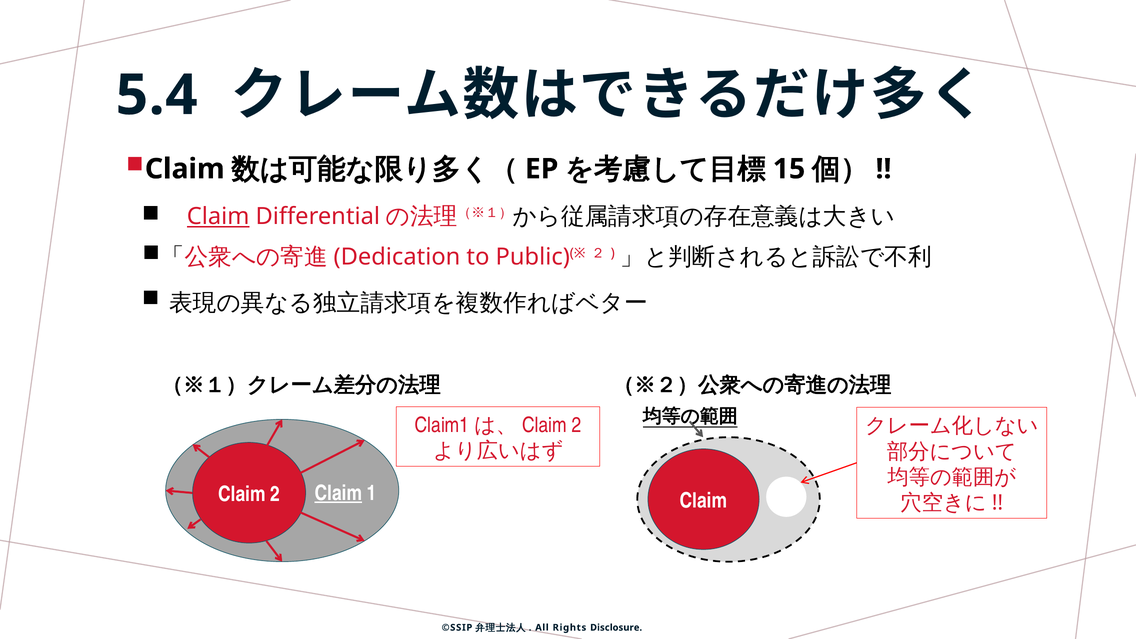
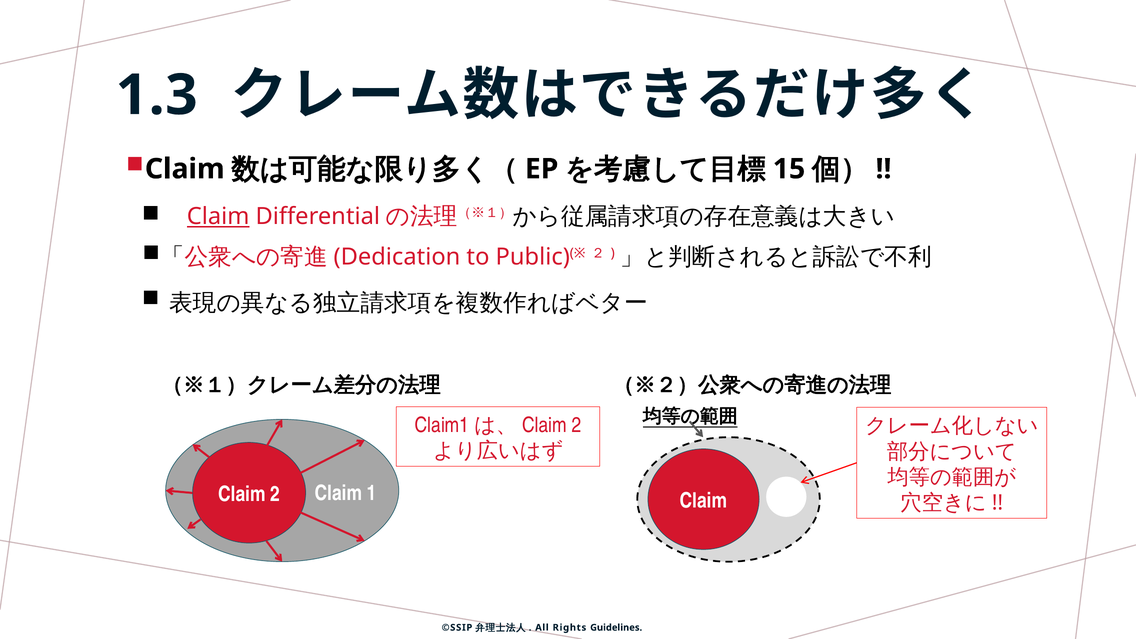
5.4: 5.4 -> 1.3
Claim at (338, 493) underline: present -> none
Disclosure: Disclosure -> Guidelines
